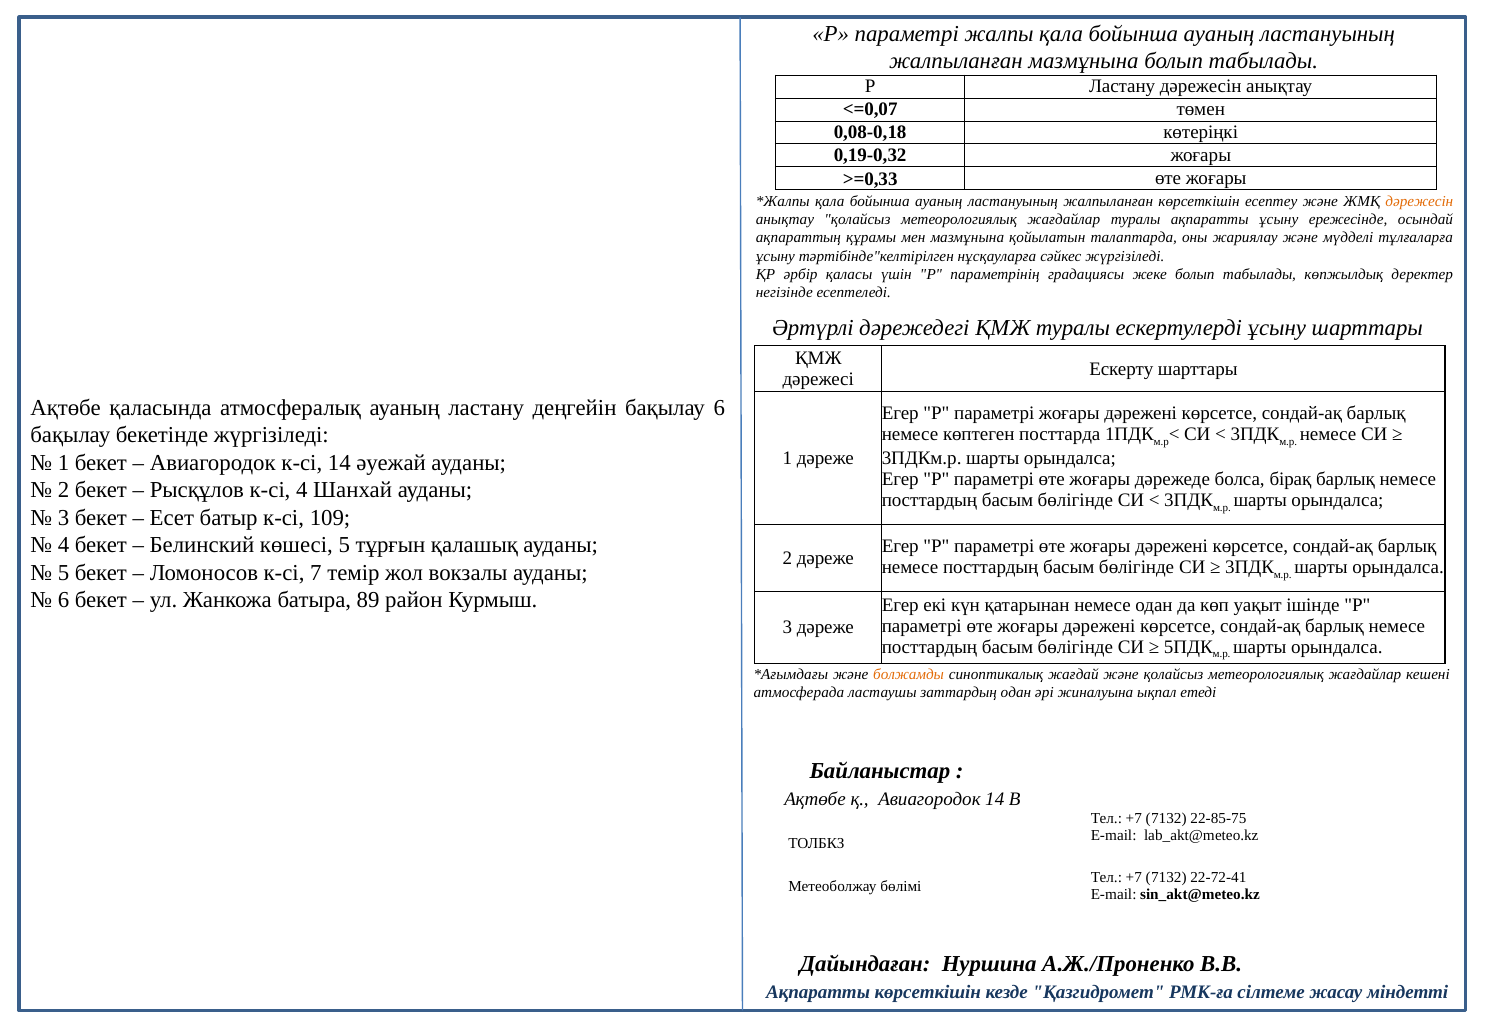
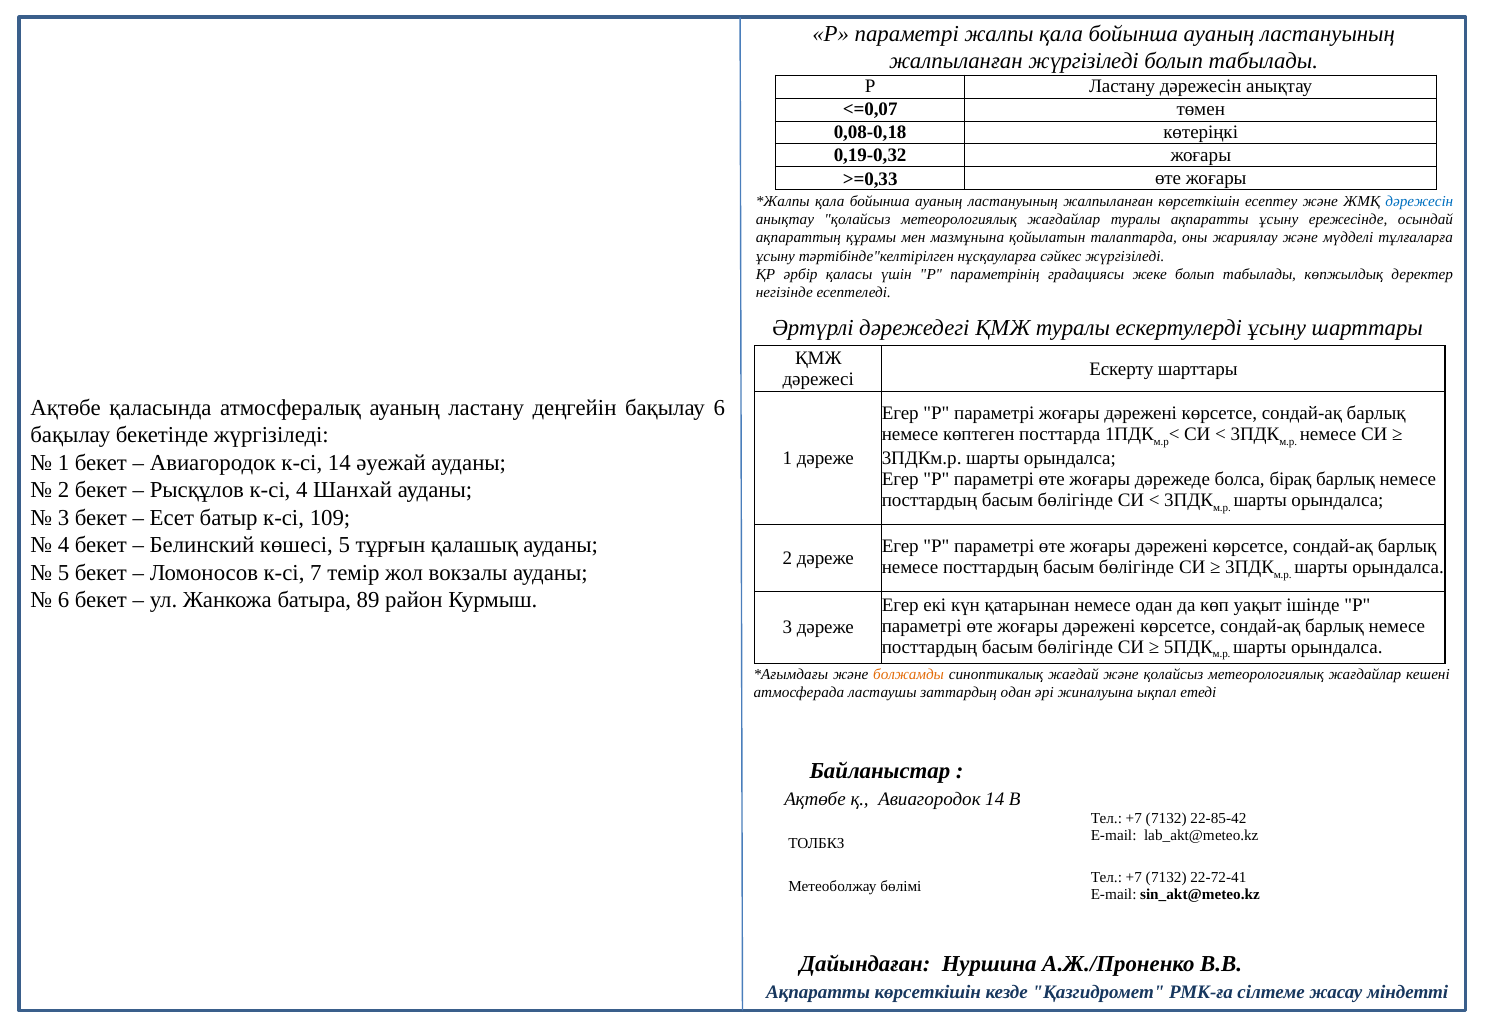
жалпыланған мазмұнына: мазмұнына -> жүргізіледі
дәрежесін at (1419, 202) colour: orange -> blue
22-85-75: 22-85-75 -> 22-85-42
